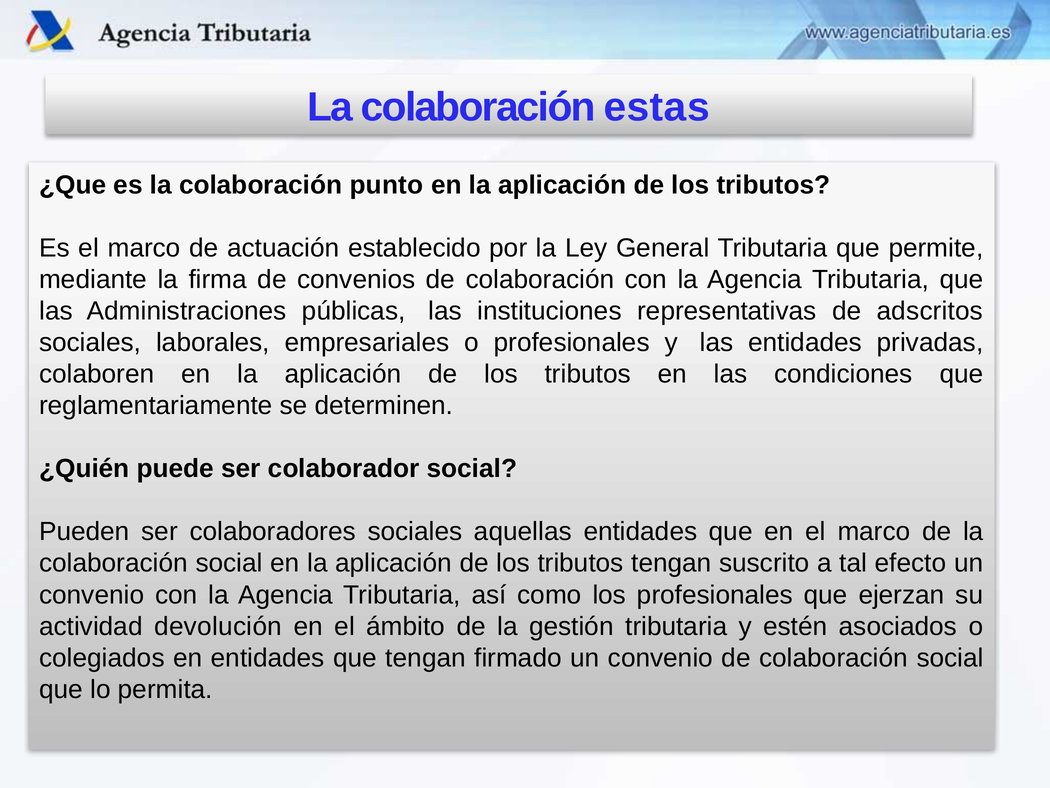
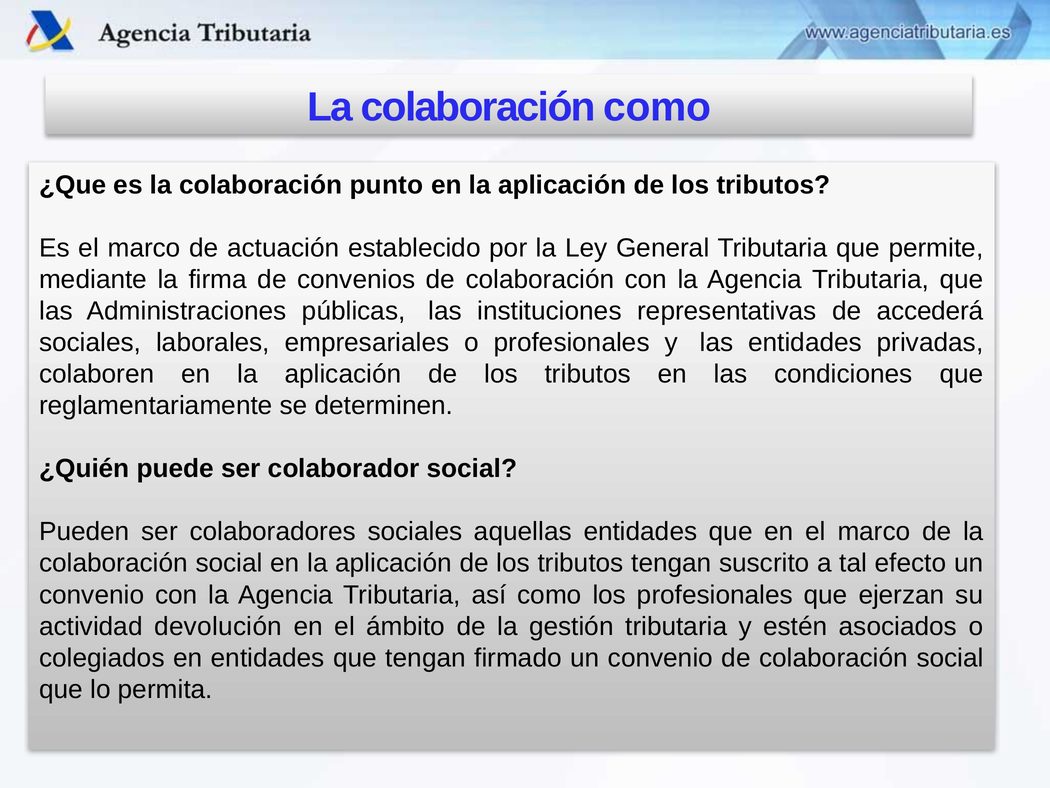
colaboración estas: estas -> como
adscritos: adscritos -> accederá
